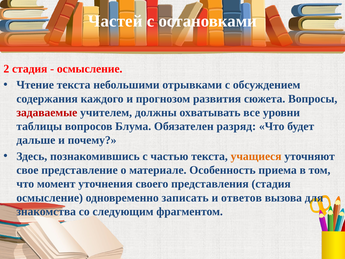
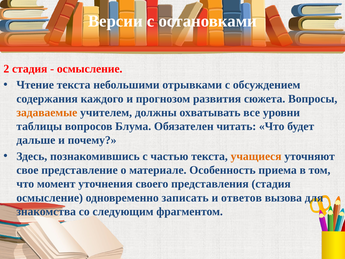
Частей: Частей -> Версии
задаваемые colour: red -> orange
разряд: разряд -> читать
